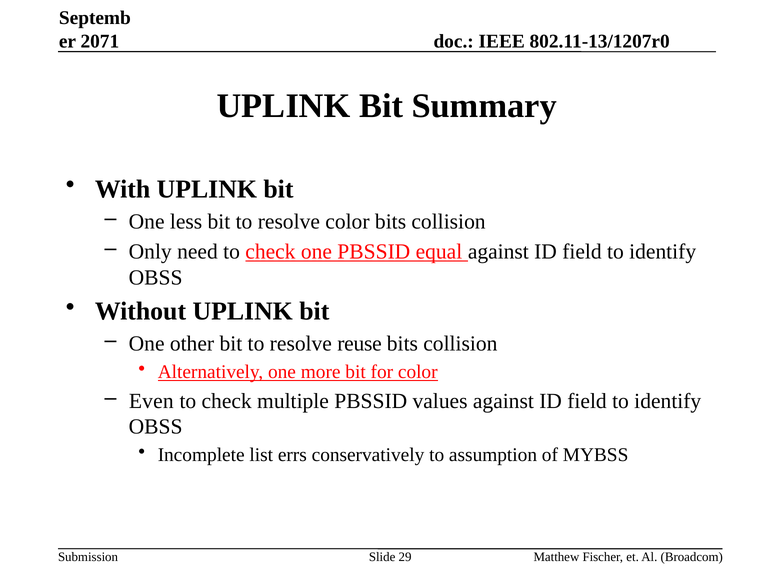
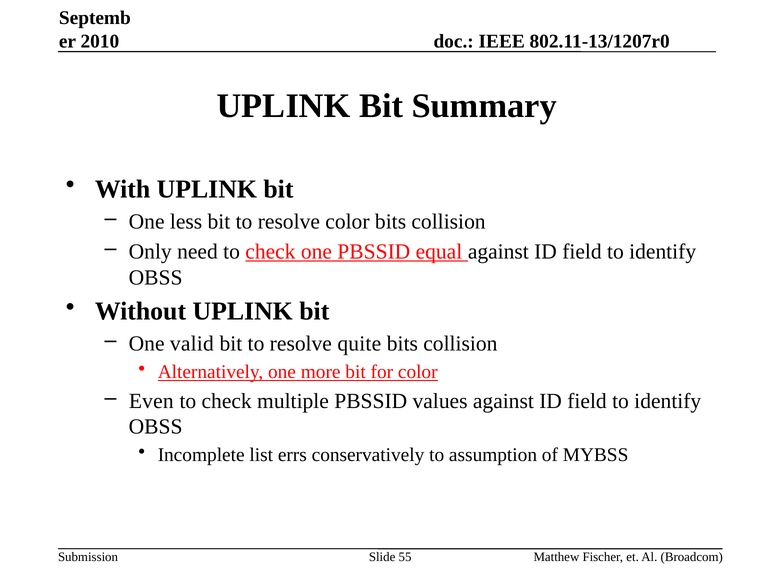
2071: 2071 -> 2010
other: other -> valid
reuse: reuse -> quite
29: 29 -> 55
